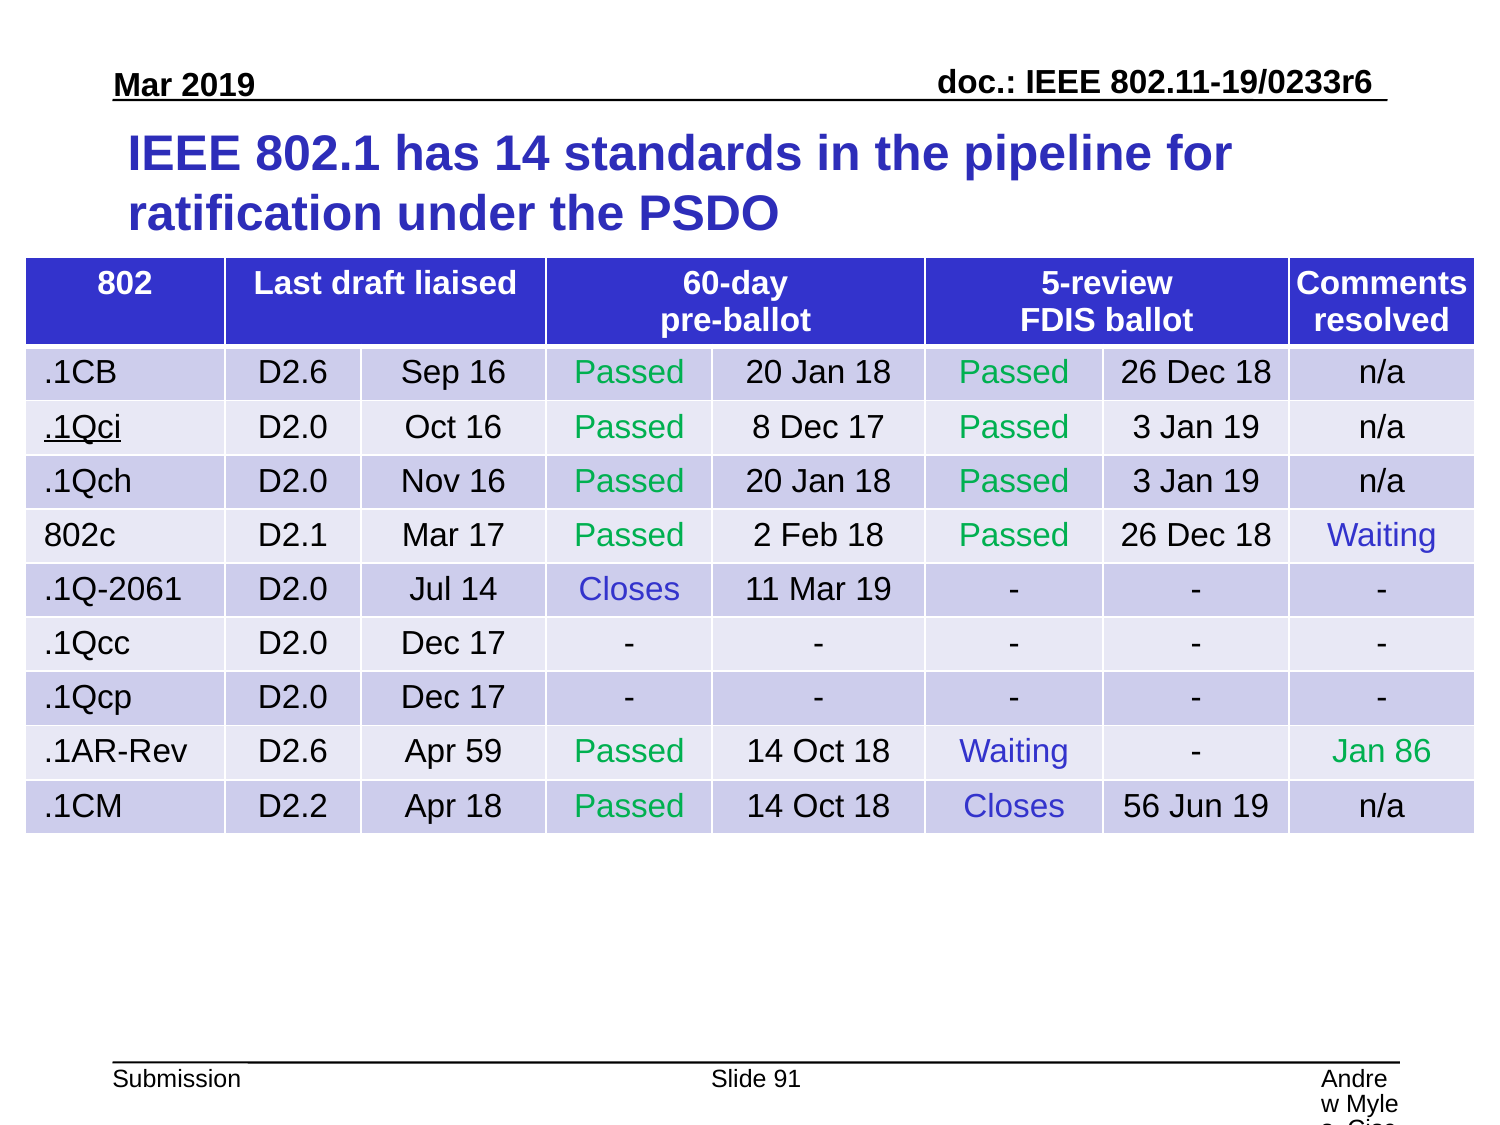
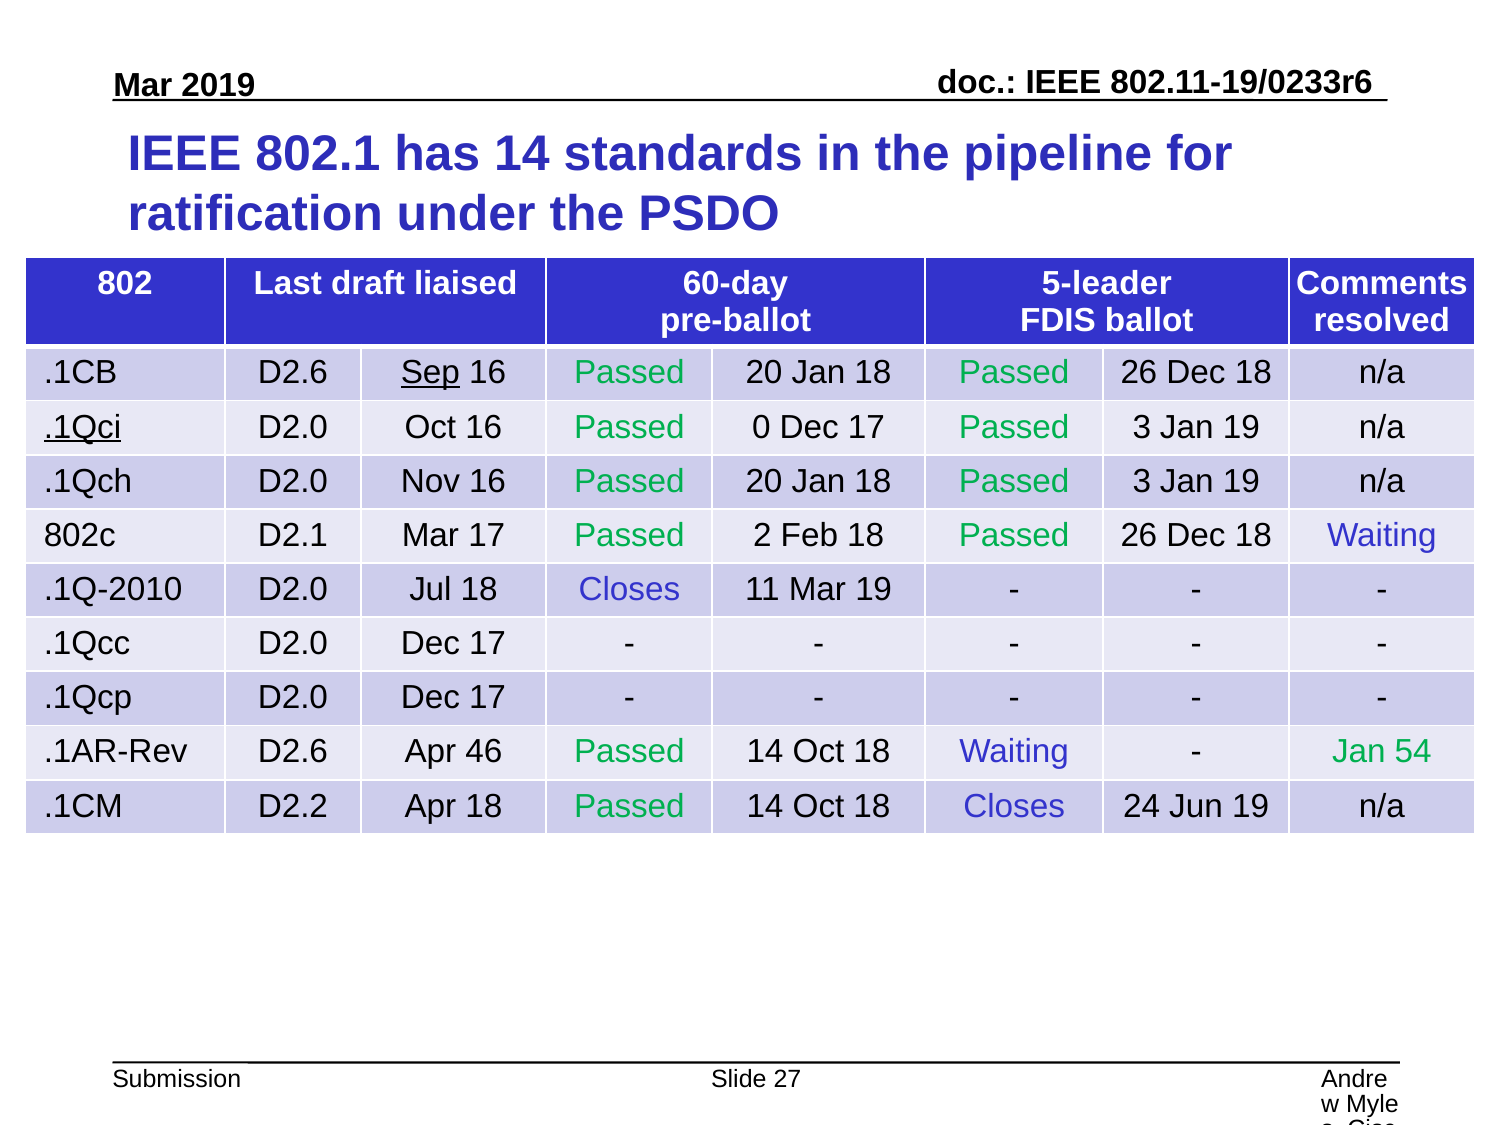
5-review: 5-review -> 5-leader
Sep underline: none -> present
8: 8 -> 0
.1Q-2061: .1Q-2061 -> .1Q-2010
Jul 14: 14 -> 18
59: 59 -> 46
86: 86 -> 54
56: 56 -> 24
91: 91 -> 27
